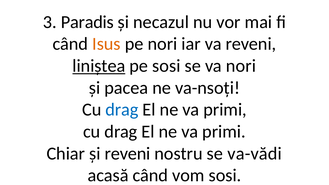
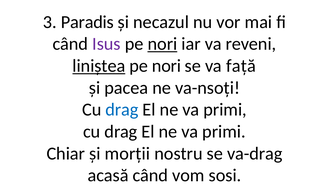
Isus colour: orange -> purple
nori at (162, 44) underline: none -> present
sosi at (166, 66): sosi -> nori
va nori: nori -> față
și reveni: reveni -> morții
va-vădi: va-vădi -> va-drag
